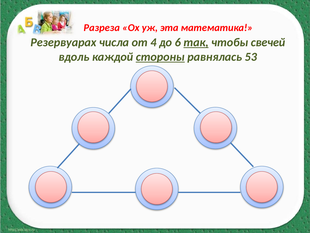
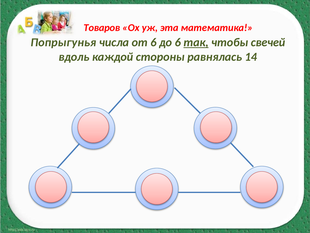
Разреза: Разреза -> Товаров
Резервуарах: Резервуарах -> Попрыгунья
от 4: 4 -> 6
стороны underline: present -> none
53: 53 -> 14
